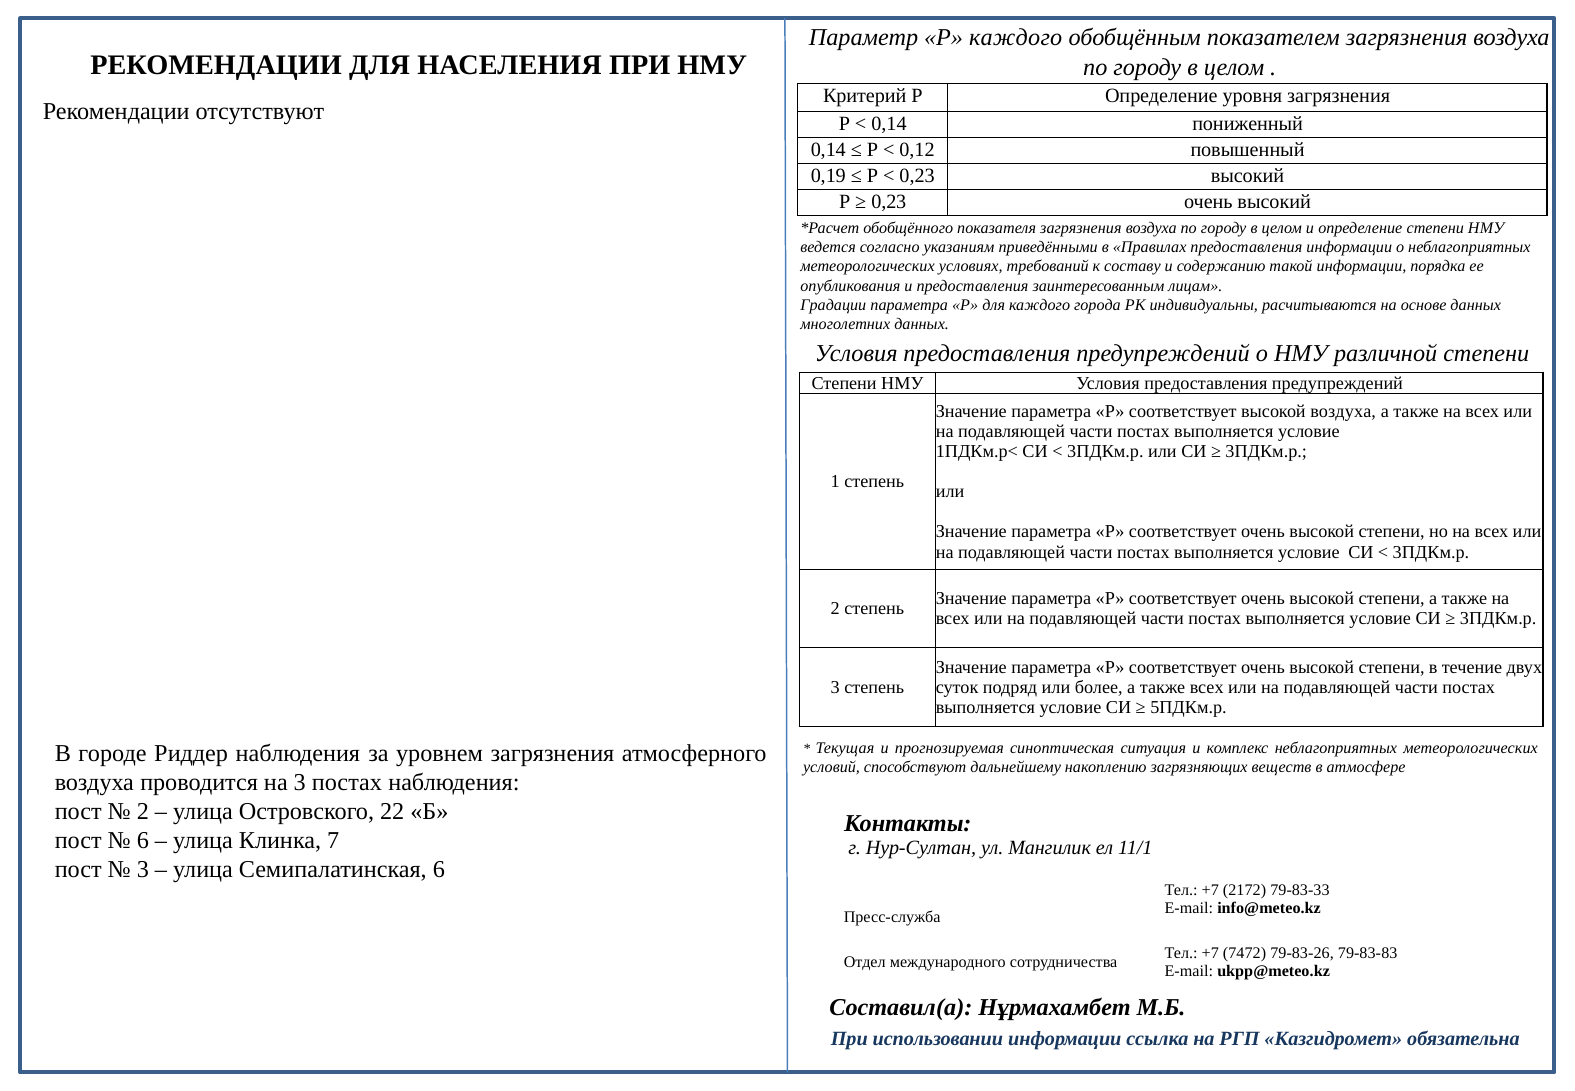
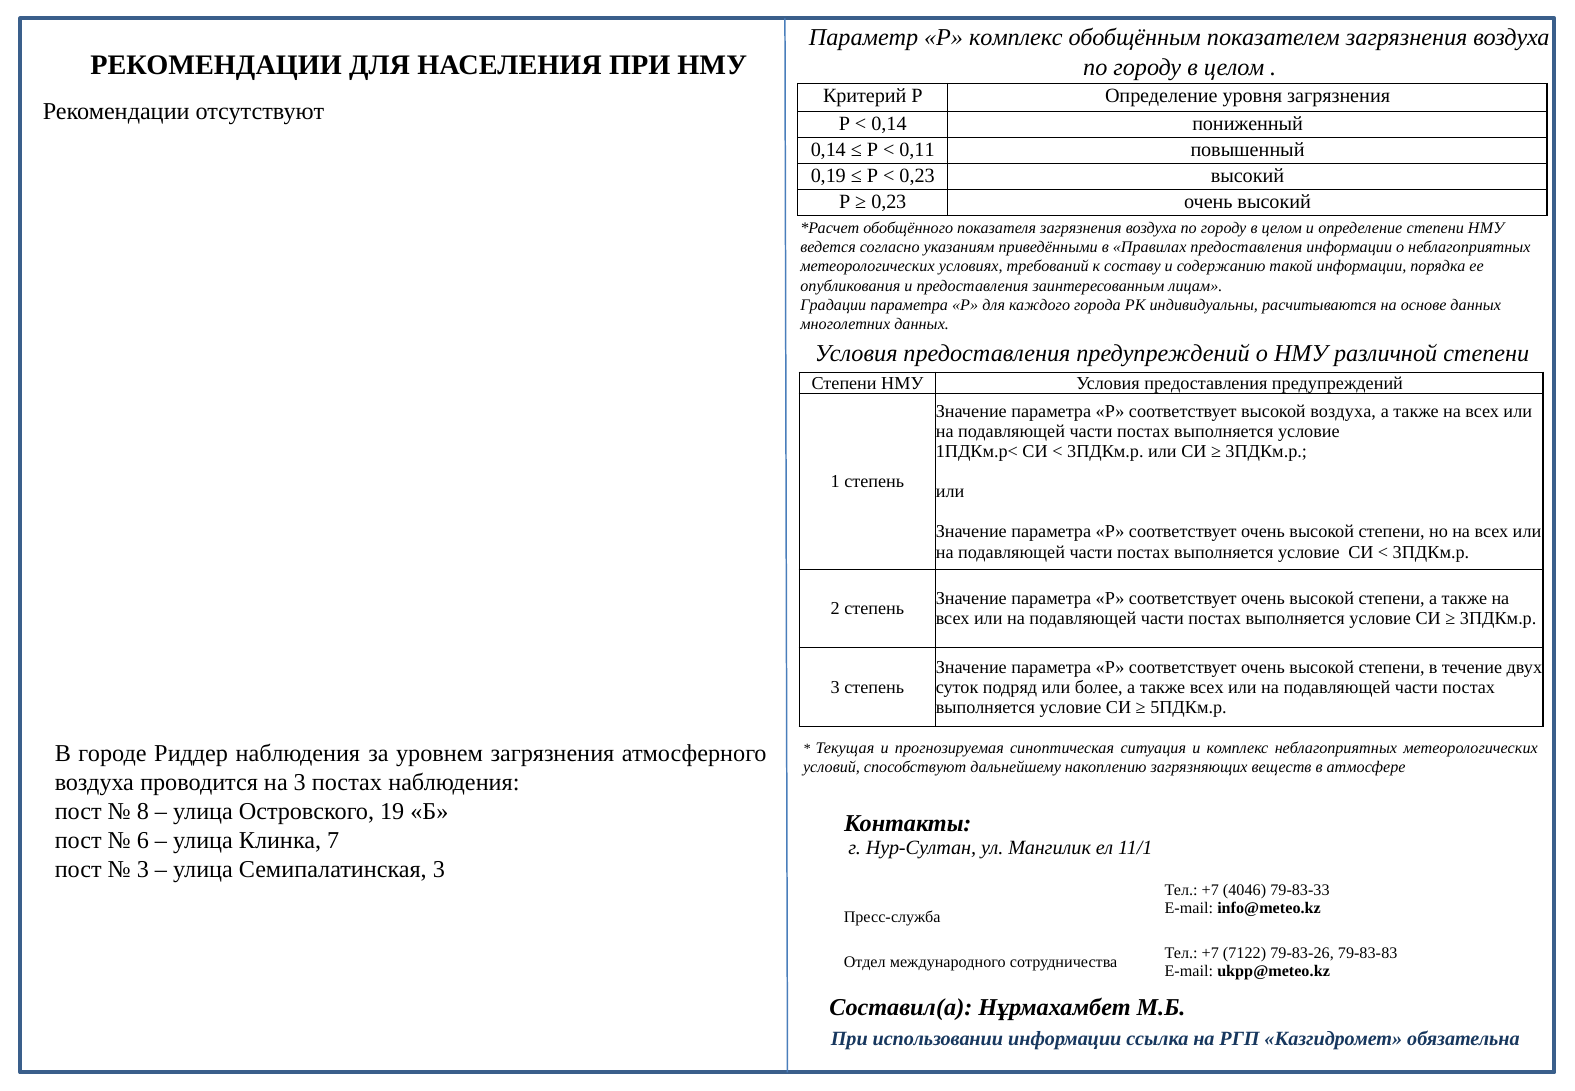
Р каждого: каждого -> комплекс
0,12: 0,12 -> 0,11
2 at (143, 811): 2 -> 8
22: 22 -> 19
Семипалатинская 6: 6 -> 3
2172: 2172 -> 4046
7472: 7472 -> 7122
